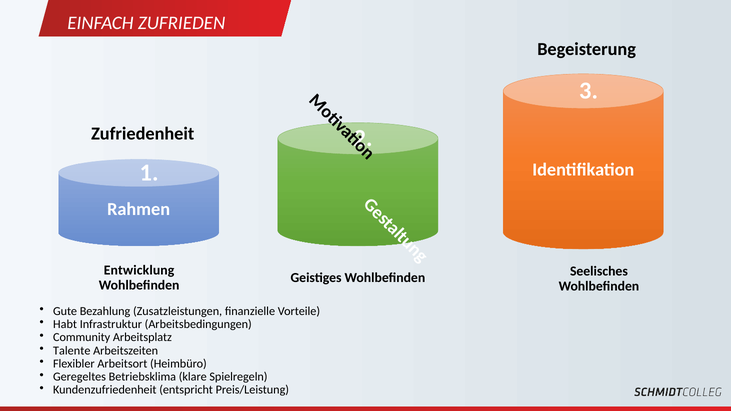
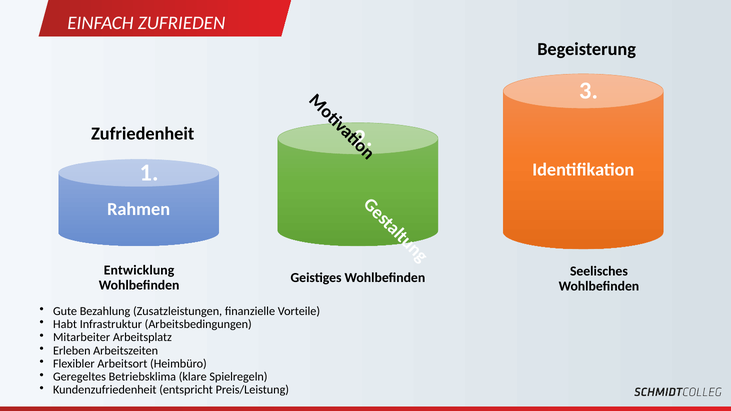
Community: Community -> Mitarbeiter
Talente: Talente -> Erleben
